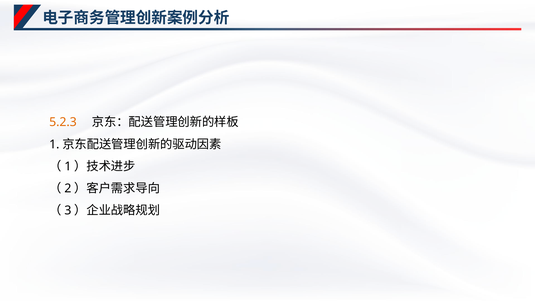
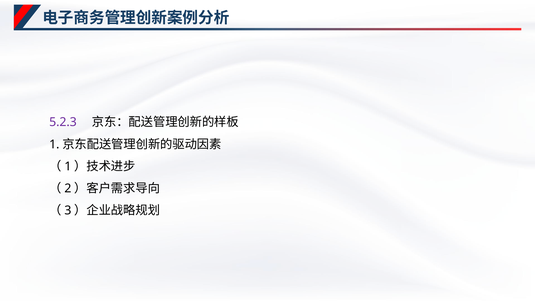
5.2.3 colour: orange -> purple
